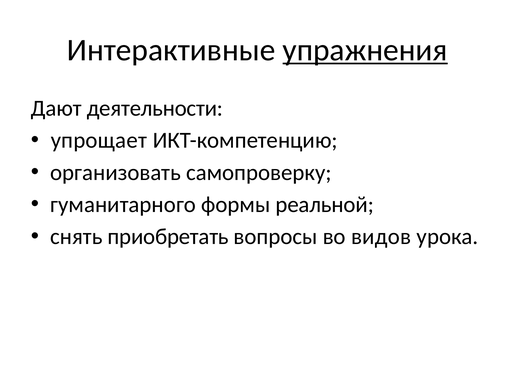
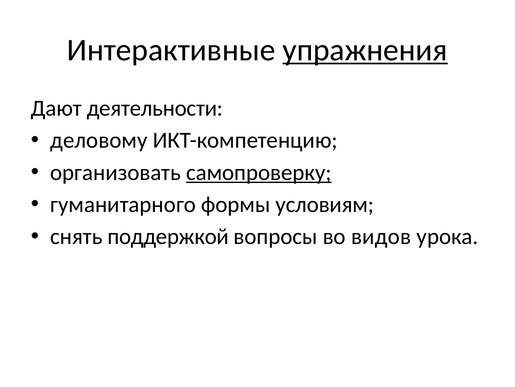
упрощает: упрощает -> деловому
самопроверку underline: none -> present
реальной: реальной -> условиям
приобретать: приобретать -> поддержкой
